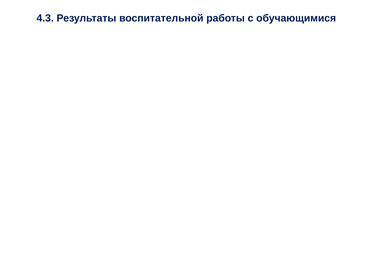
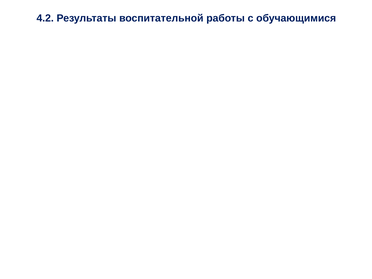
4.3: 4.3 -> 4.2
